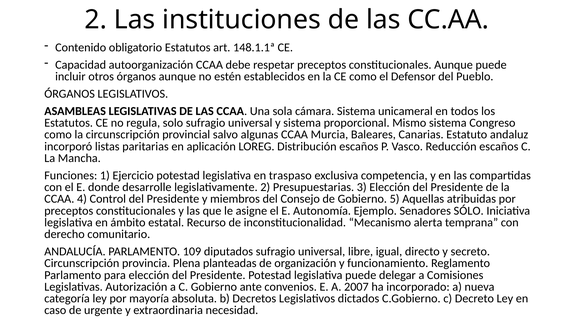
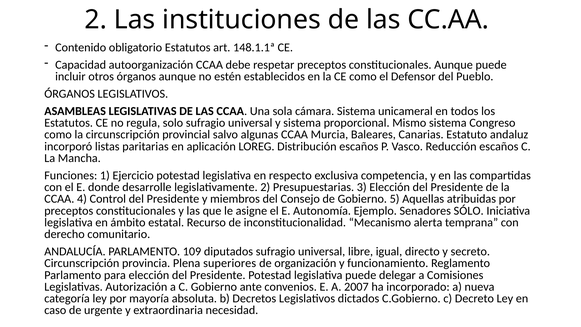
traspaso: traspaso -> respecto
planteadas: planteadas -> superiores
